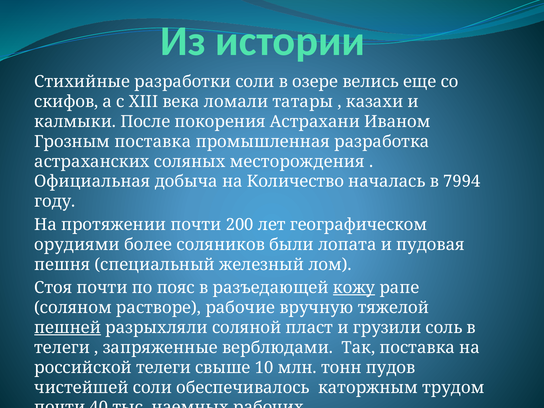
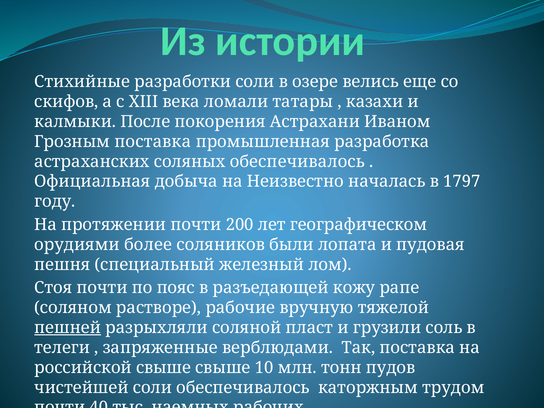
соляных месторождения: месторождения -> обеспечивалось
Количество: Количество -> Неизвестно
7994: 7994 -> 1797
кожу underline: present -> none
российской телеги: телеги -> свыше
